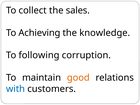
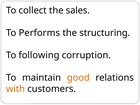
Achieving: Achieving -> Performs
knowledge: knowledge -> structuring
with colour: blue -> orange
